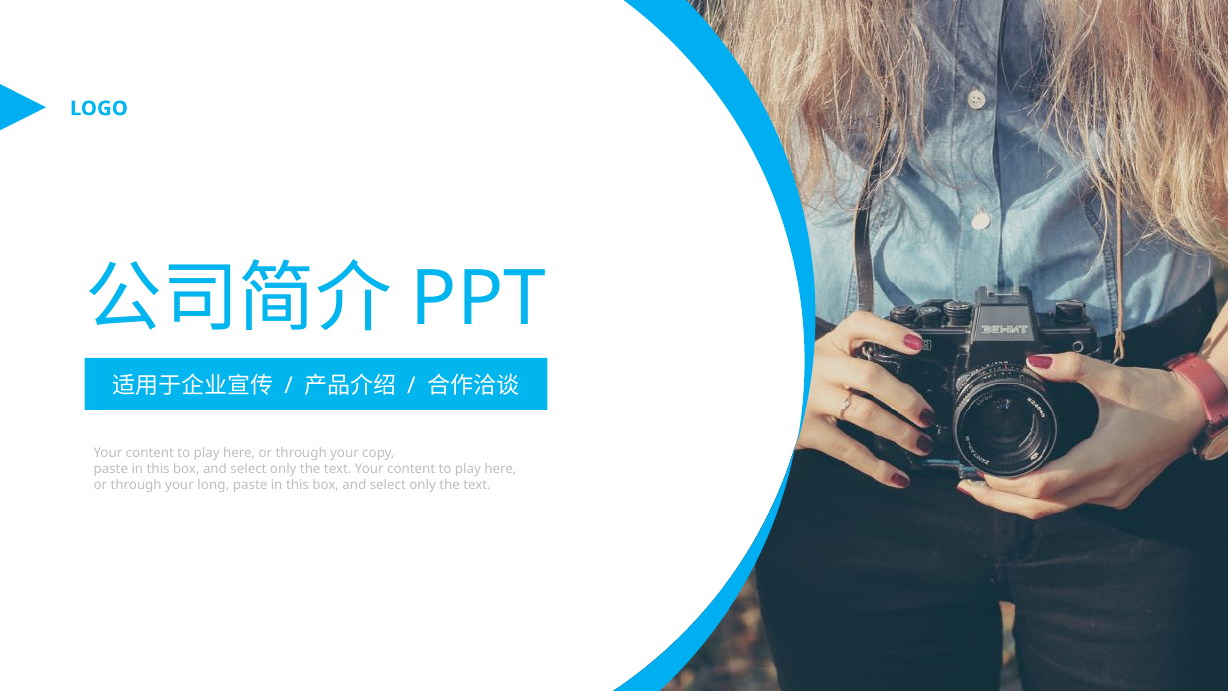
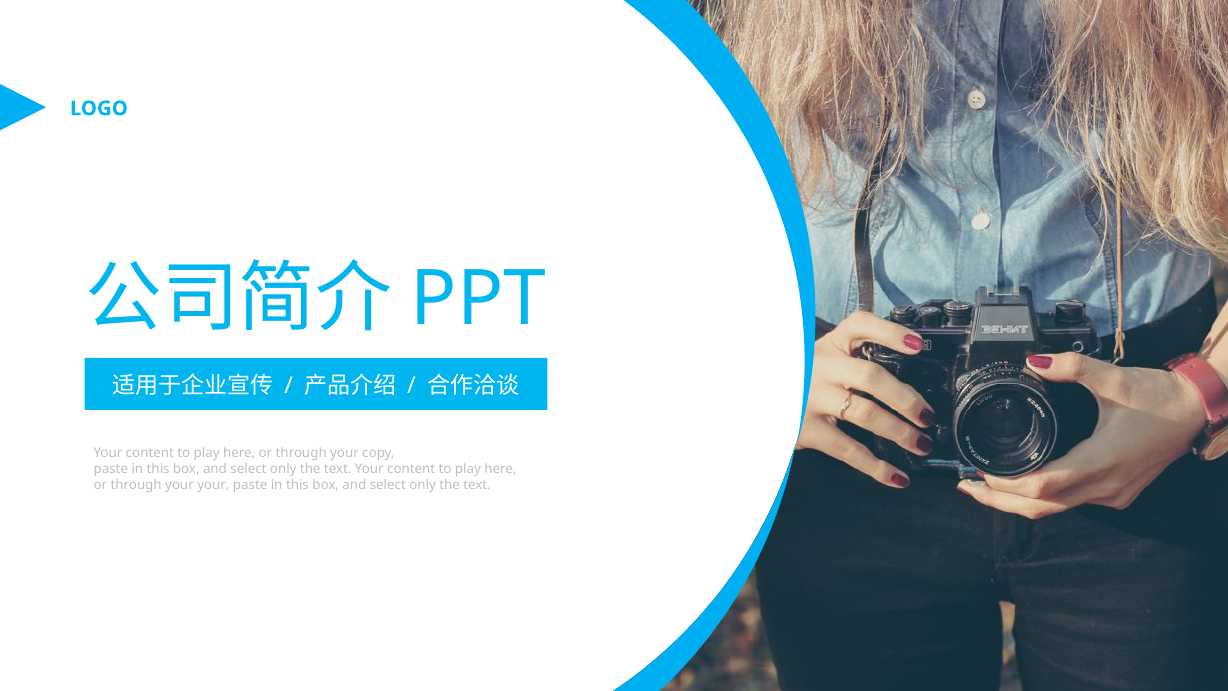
your long: long -> your
